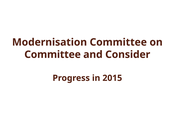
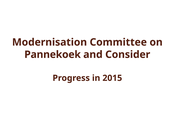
Committee at (53, 55): Committee -> Pannekoek
